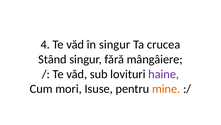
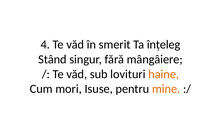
în singur: singur -> smerit
crucea: crucea -> înțeleg
haine colour: purple -> orange
